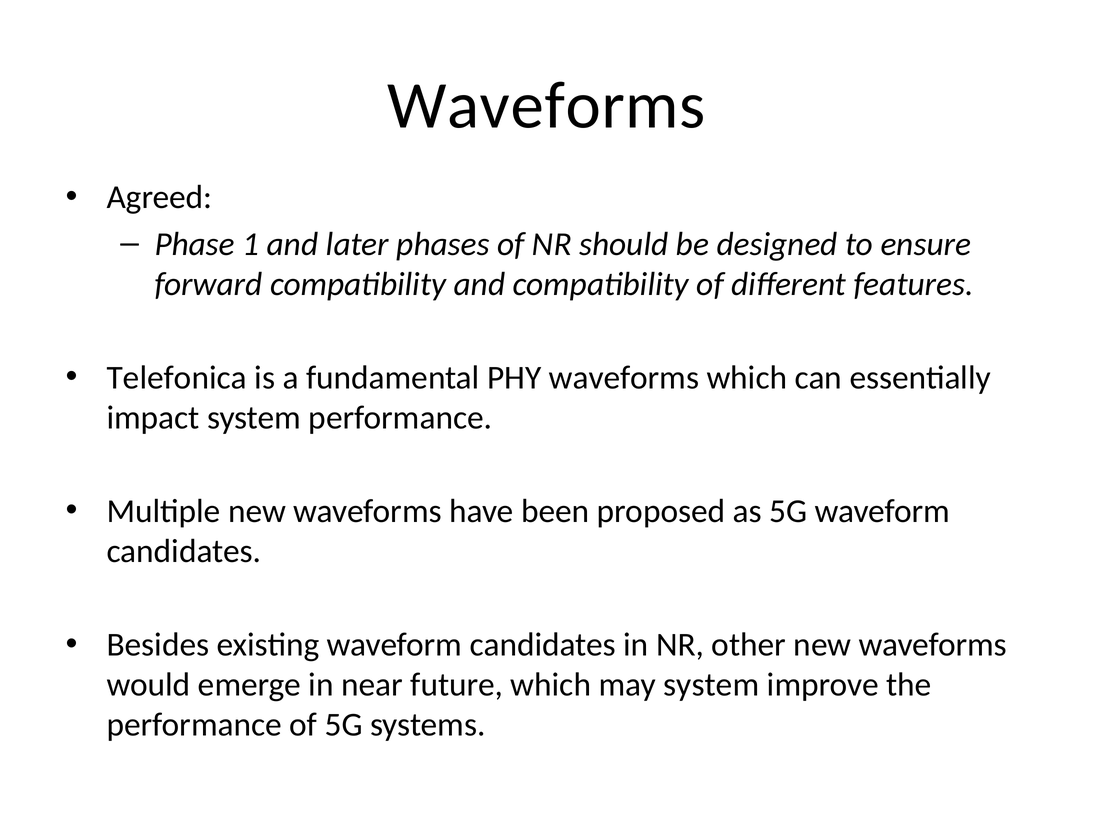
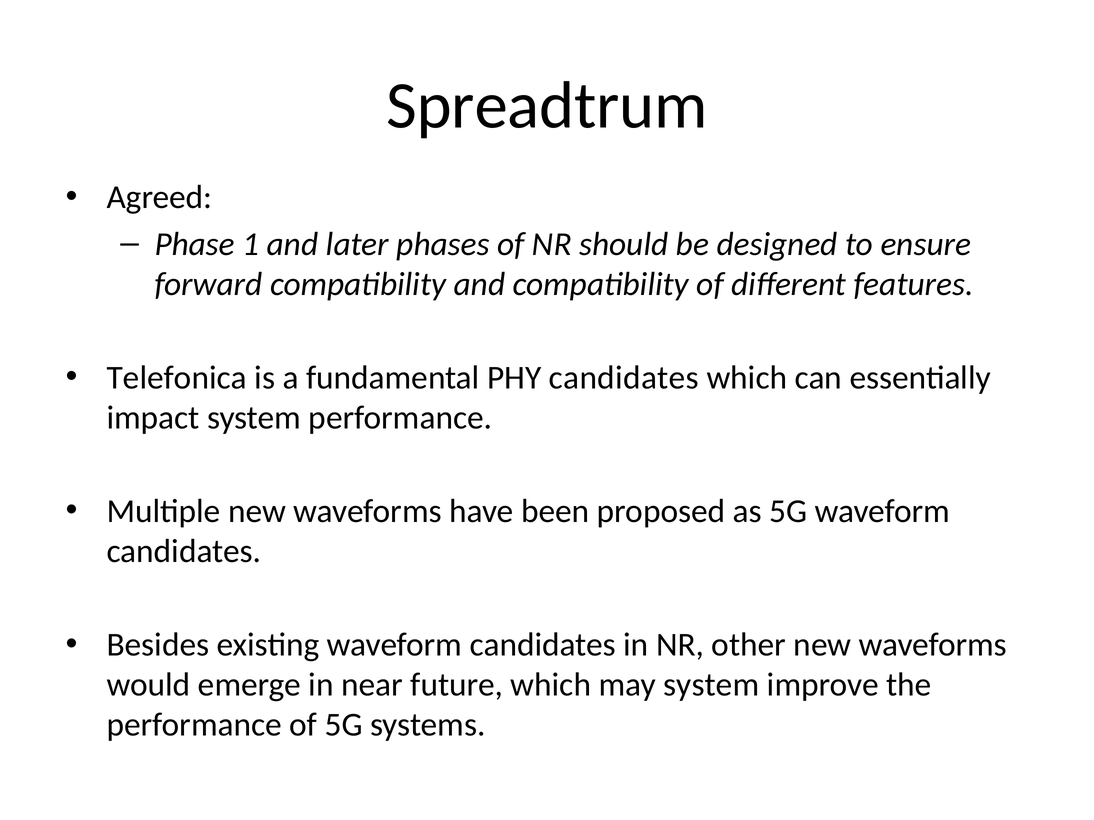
Waveforms at (546, 106): Waveforms -> Spreadtrum
PHY waveforms: waveforms -> candidates
